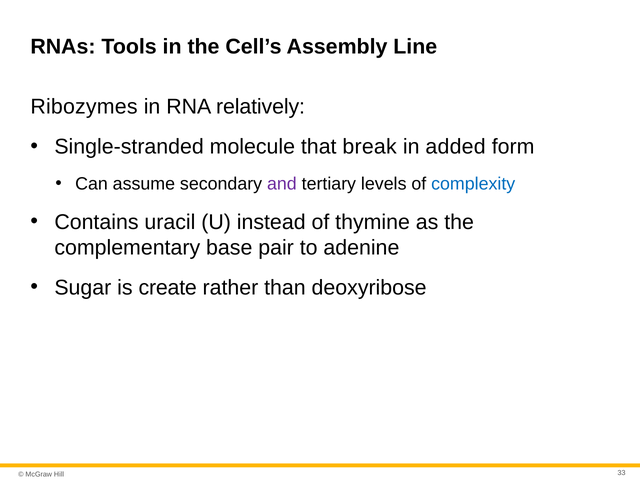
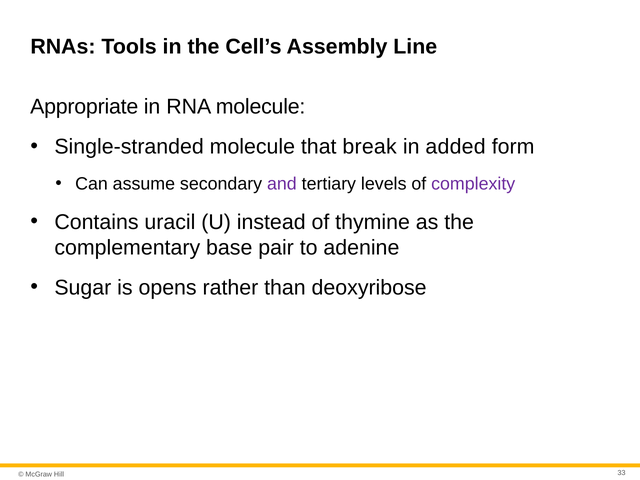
Ribozymes: Ribozymes -> Appropriate
RNA relatively: relatively -> molecule
complexity colour: blue -> purple
create: create -> opens
